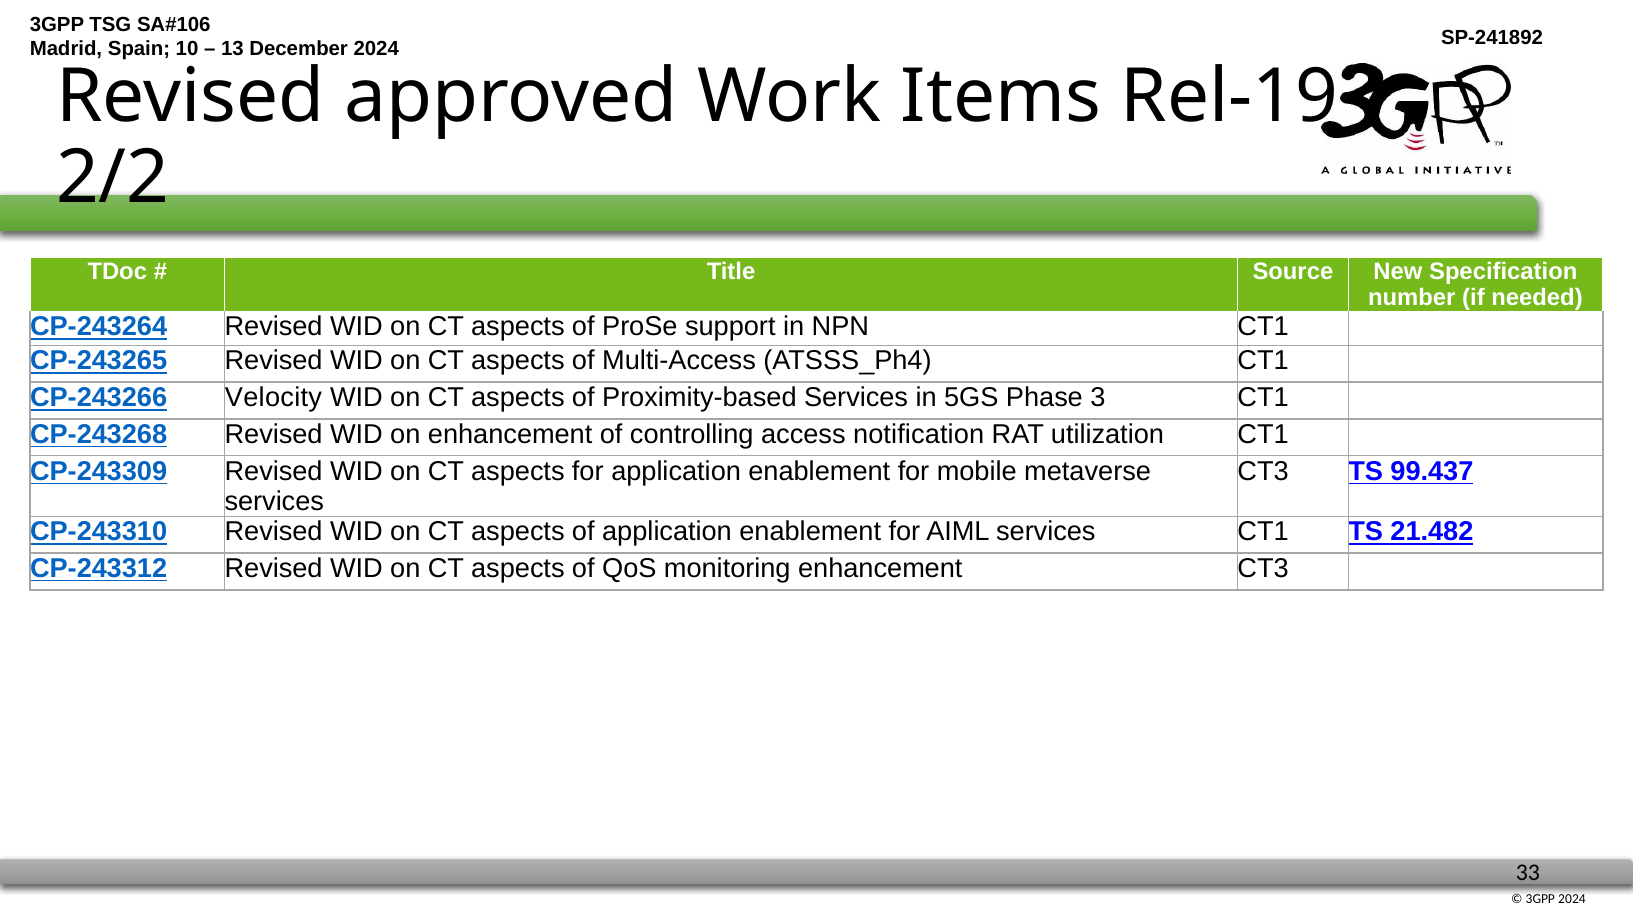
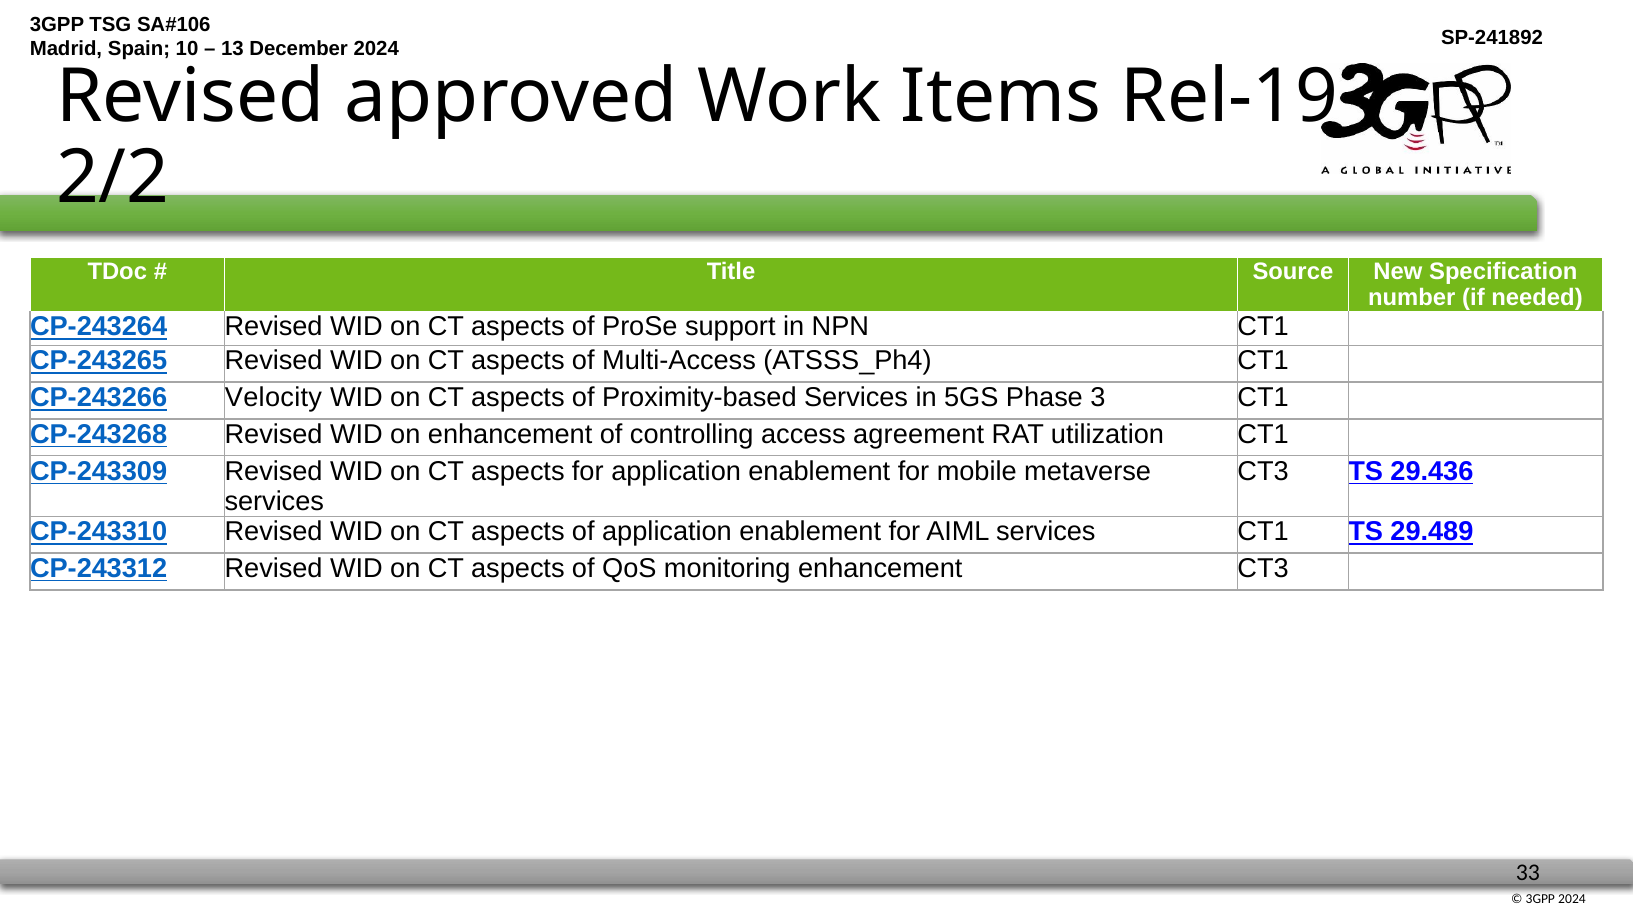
notification: notification -> agreement
99.437: 99.437 -> 29.436
21.482: 21.482 -> 29.489
